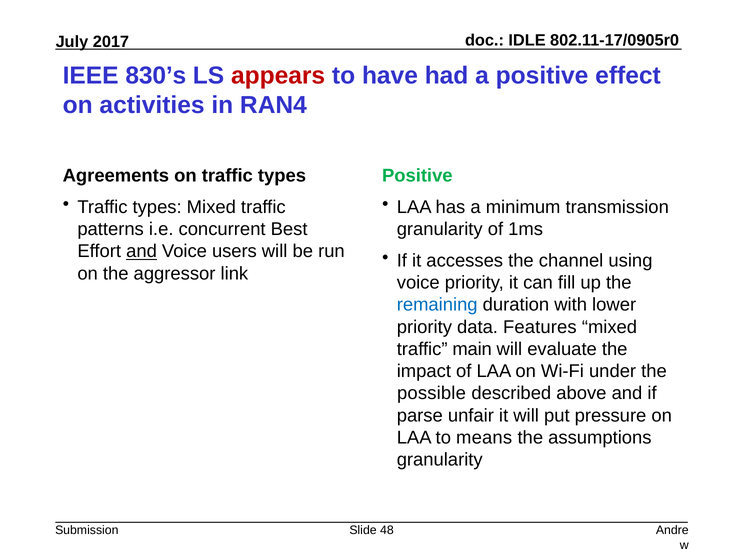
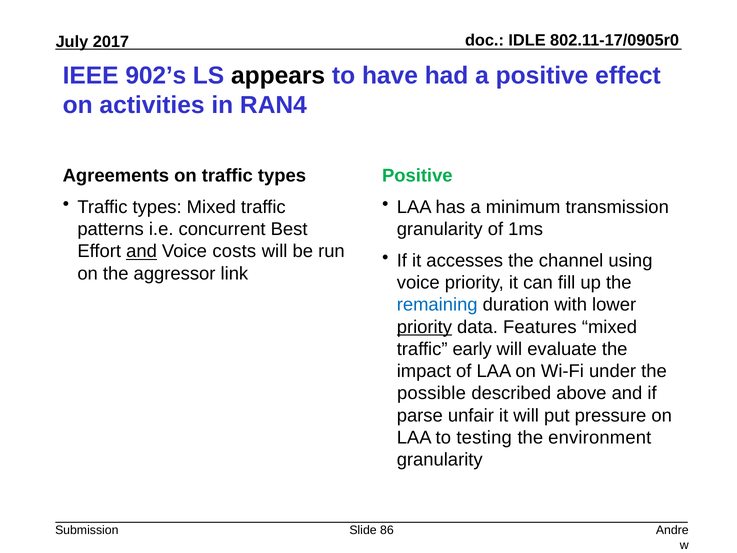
830’s: 830’s -> 902’s
appears colour: red -> black
users: users -> costs
priority at (424, 327) underline: none -> present
main: main -> early
means: means -> testing
assumptions: assumptions -> environment
48: 48 -> 86
